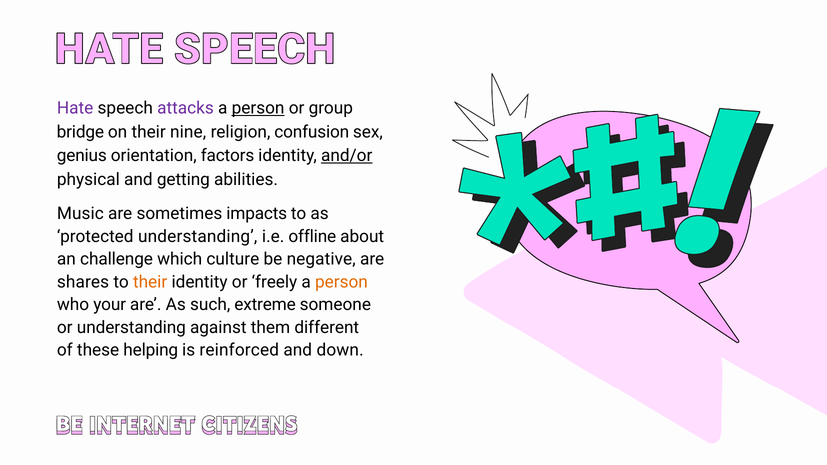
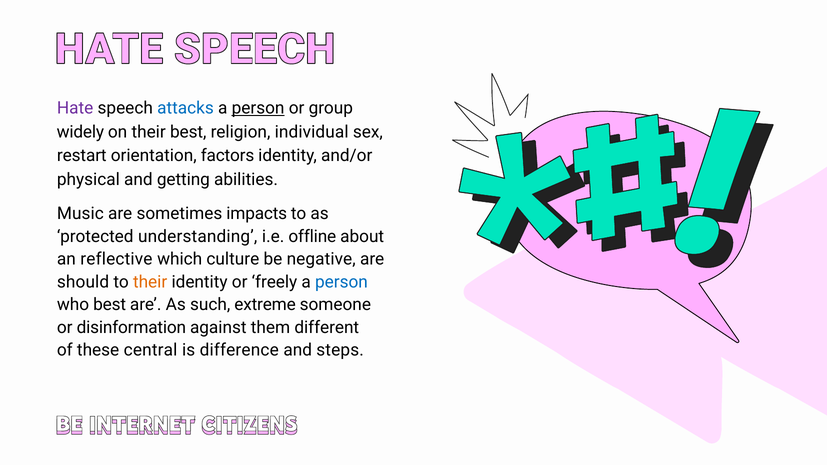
attacks colour: purple -> blue
bridge: bridge -> widely
their nine: nine -> best
confusion: confusion -> individual
genius: genius -> restart
and/or underline: present -> none
challenge: challenge -> reflective
shares: shares -> should
person at (341, 282) colour: orange -> blue
who your: your -> best
or understanding: understanding -> disinformation
helping: helping -> central
reinforced: reinforced -> difference
down: down -> steps
